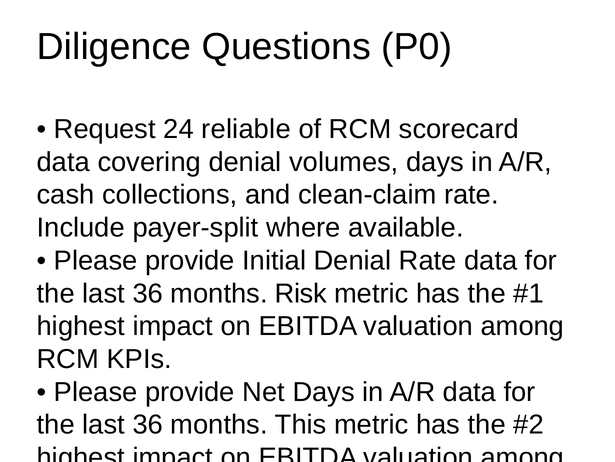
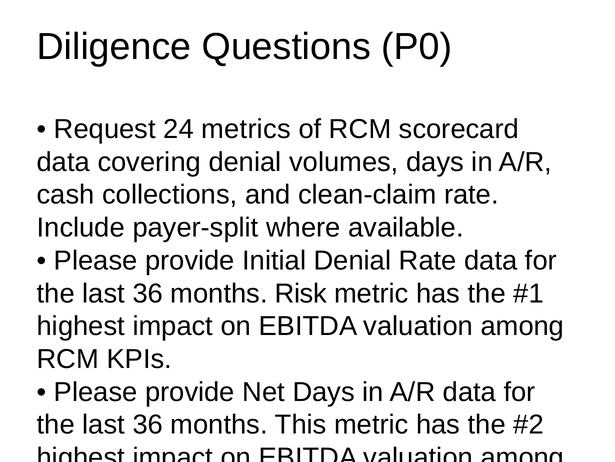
reliable: reliable -> metrics
